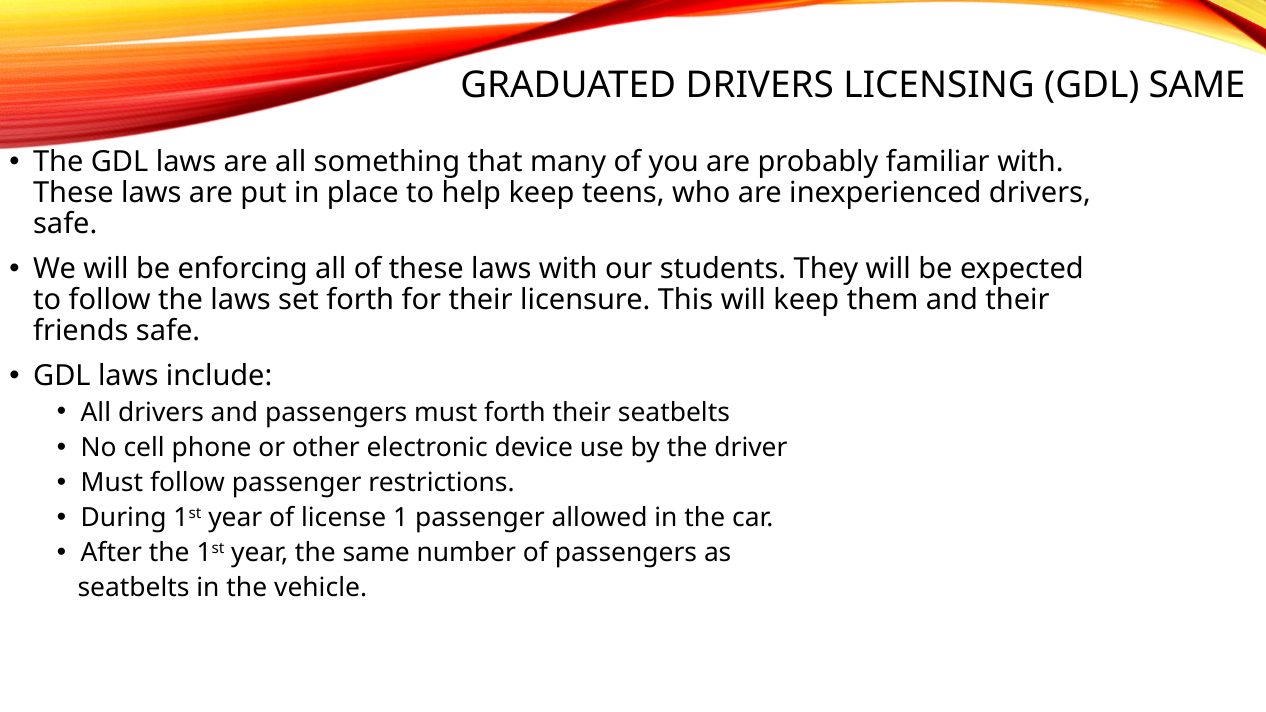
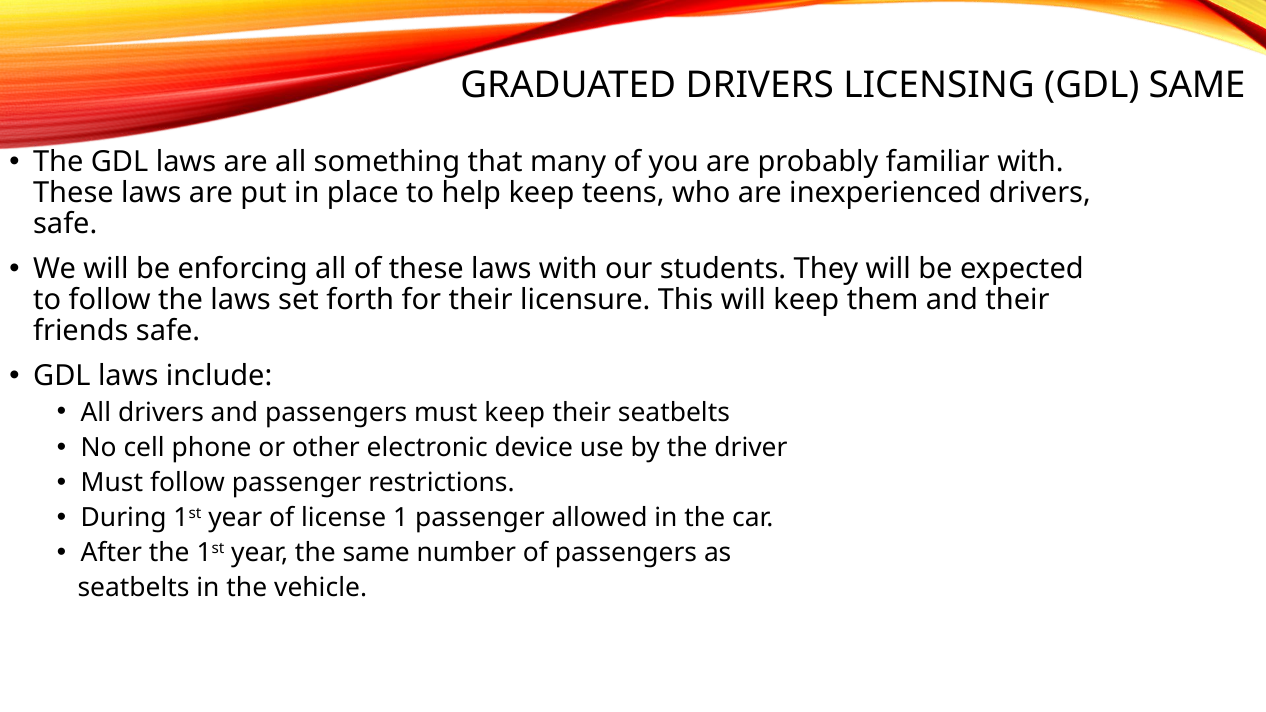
must forth: forth -> keep
